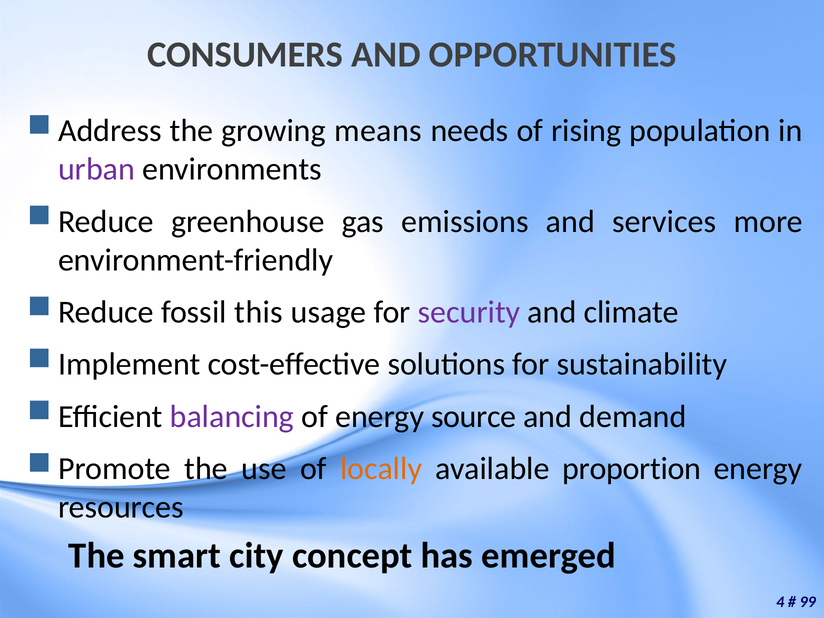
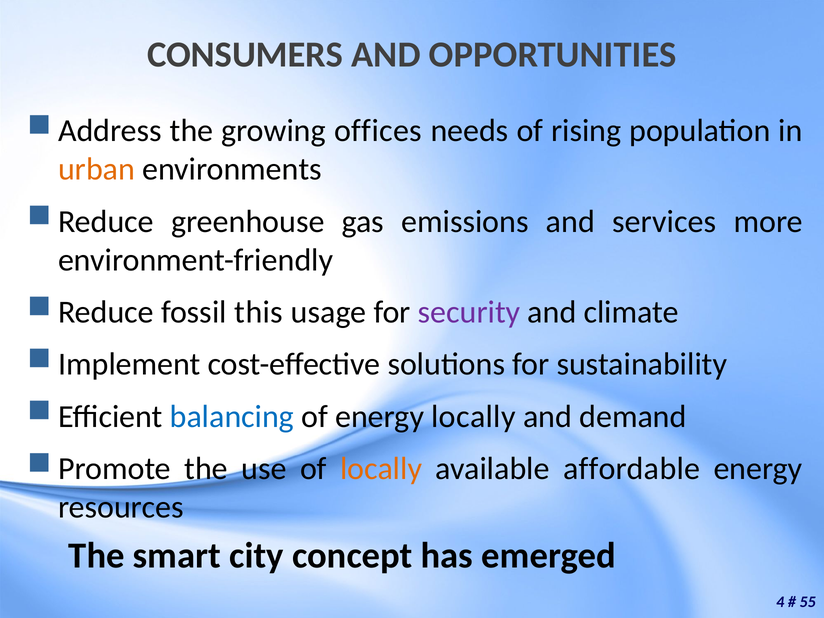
means: means -> offices
urban colour: purple -> orange
balancing colour: purple -> blue
energy source: source -> locally
proportion: proportion -> affordable
99: 99 -> 55
